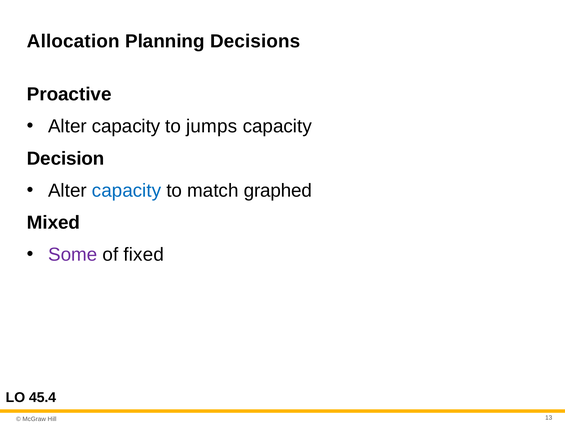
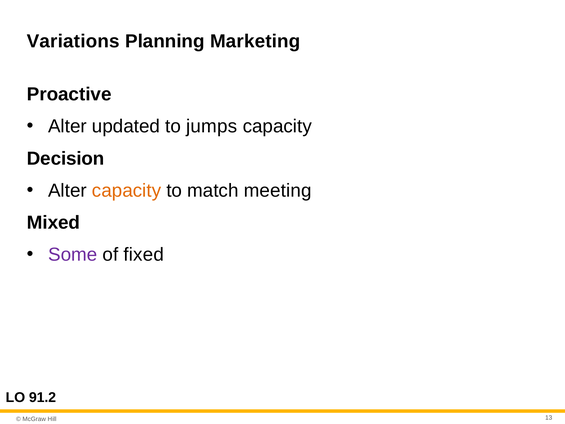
Allocation: Allocation -> Variations
Decisions: Decisions -> Marketing
capacity at (126, 126): capacity -> updated
capacity at (127, 190) colour: blue -> orange
graphed: graphed -> meeting
45.4: 45.4 -> 91.2
